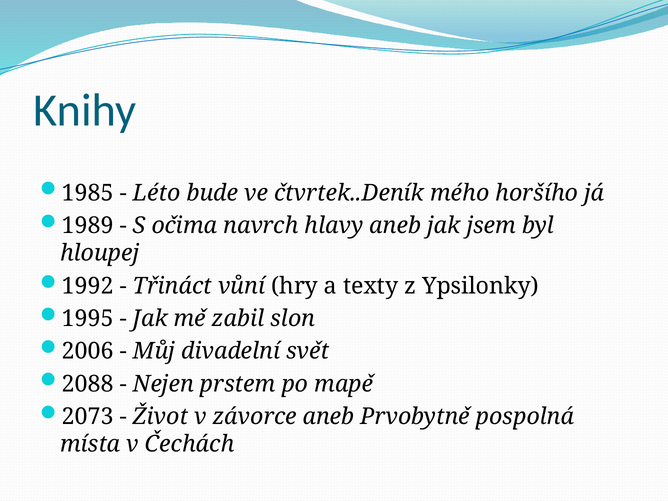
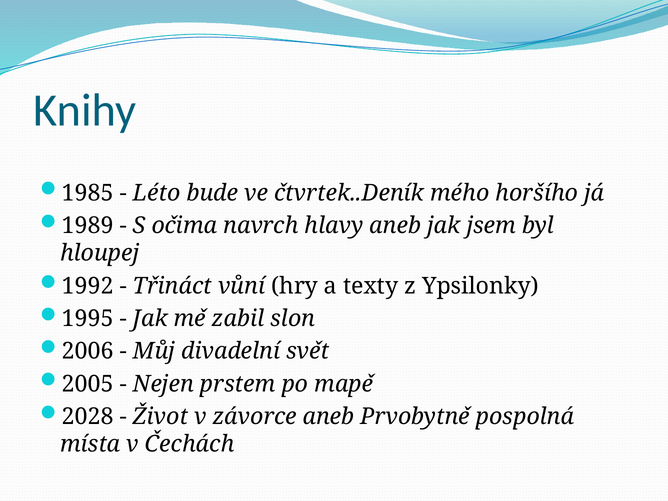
2088: 2088 -> 2005
2073: 2073 -> 2028
